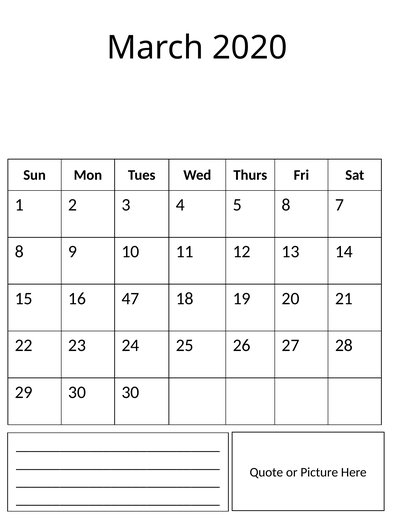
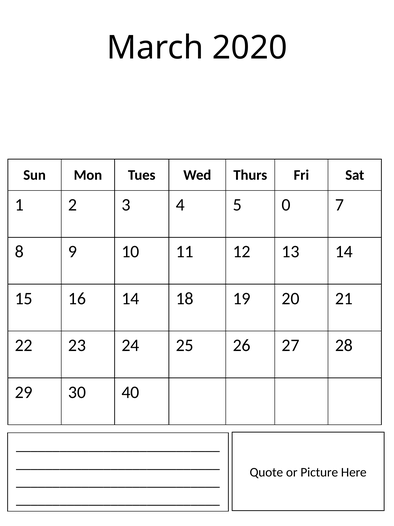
5 8: 8 -> 0
16 47: 47 -> 14
30 30: 30 -> 40
